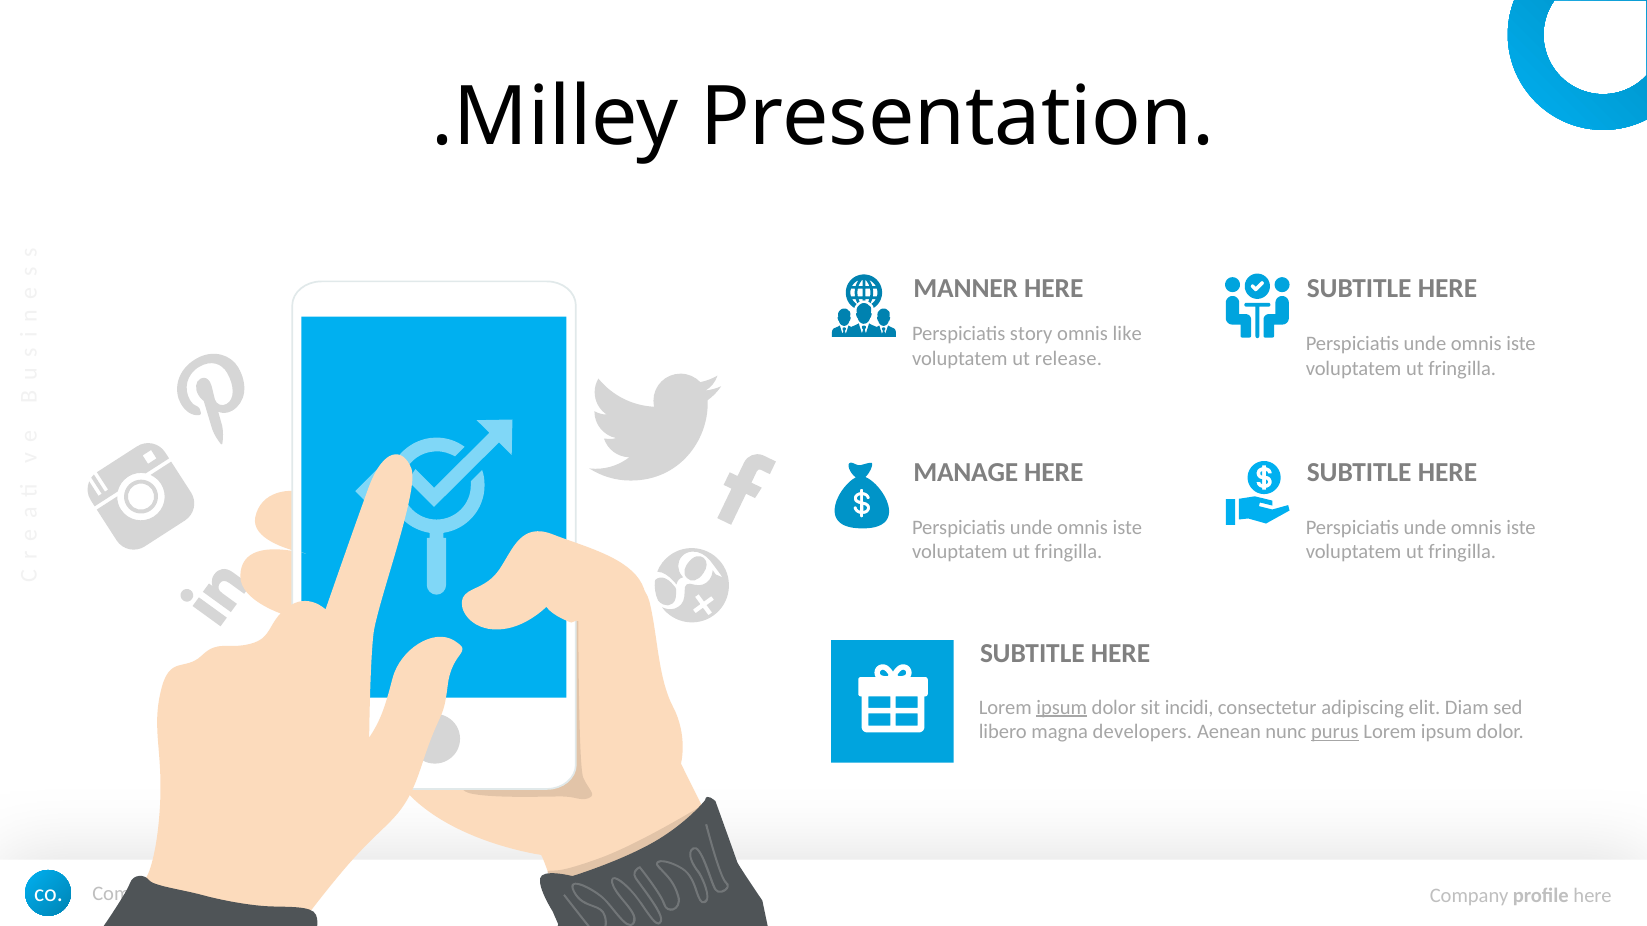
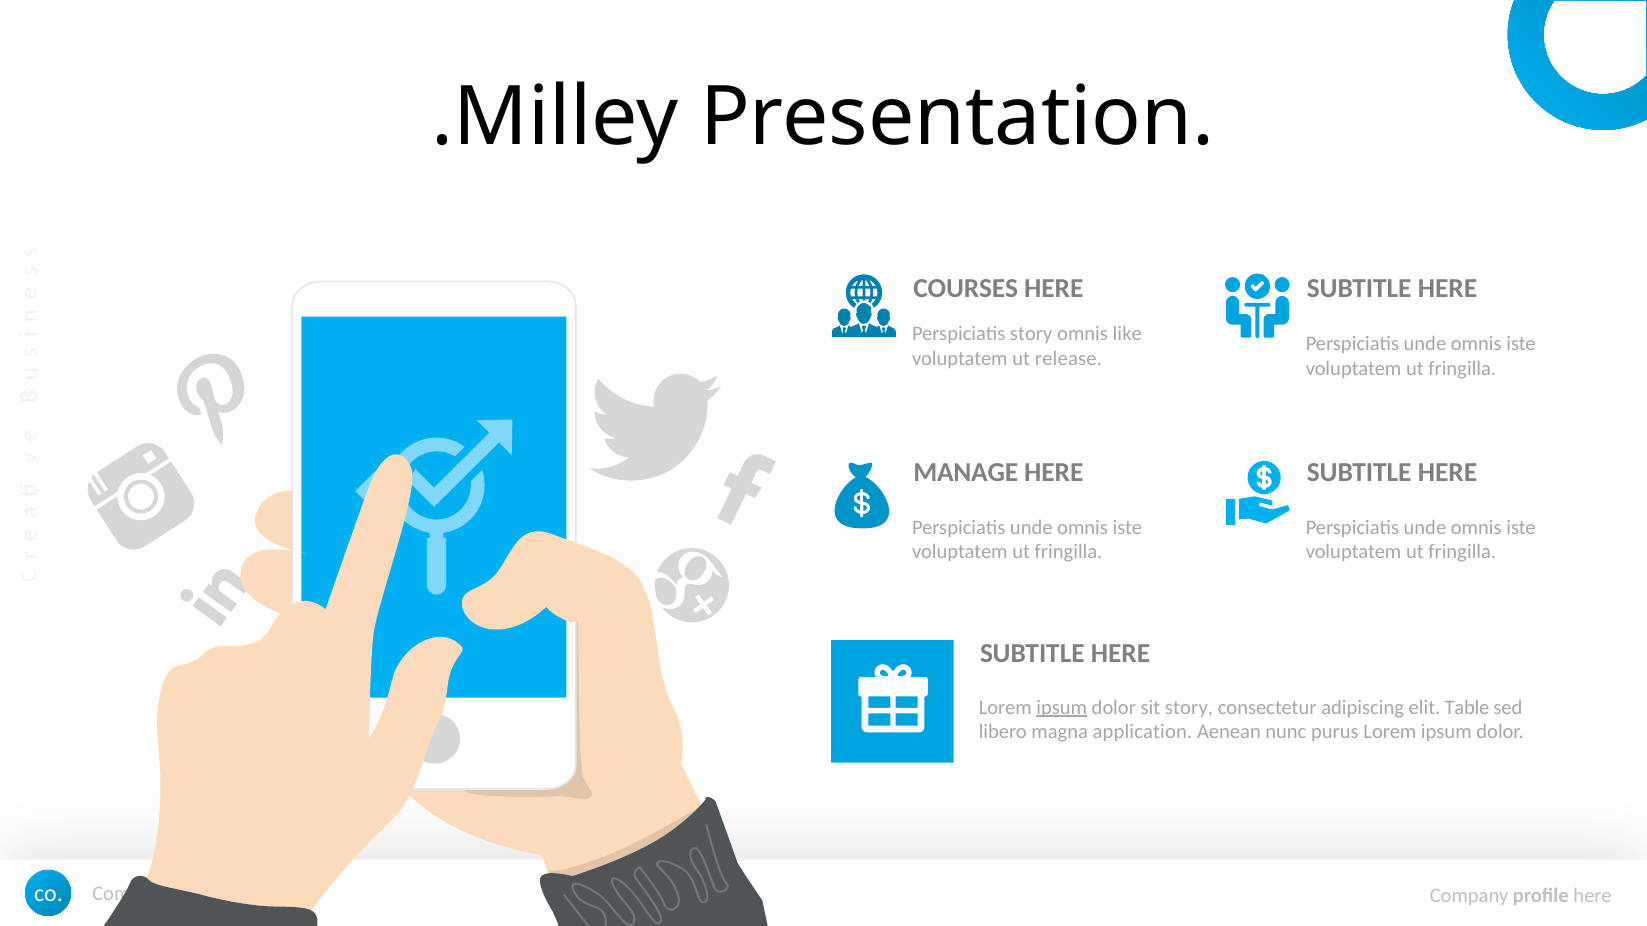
MANNER: MANNER -> COURSES
sit incidi: incidi -> story
Diam: Diam -> Table
developers: developers -> application
purus underline: present -> none
